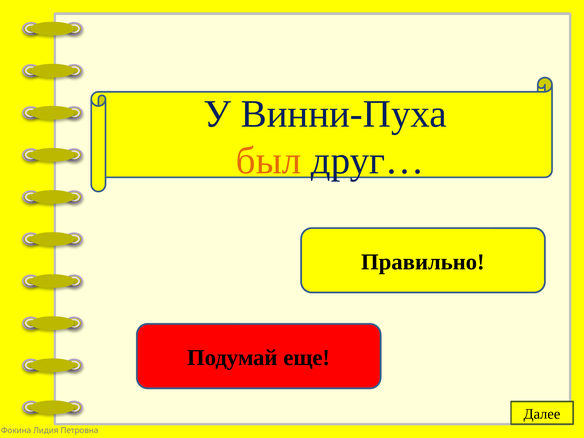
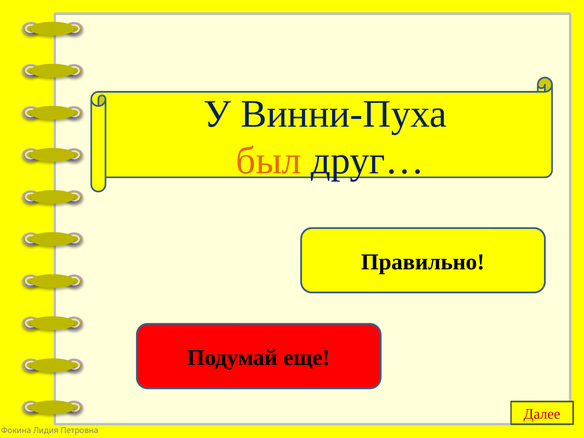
Далее colour: black -> red
